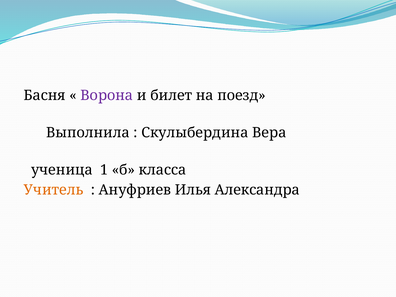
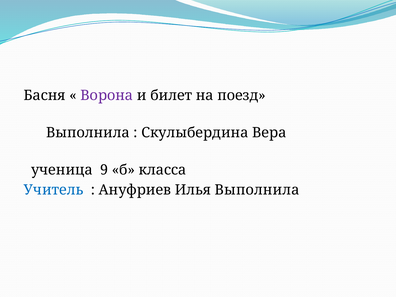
1: 1 -> 9
Учитель colour: orange -> blue
Илья Александра: Александра -> Выполнила
